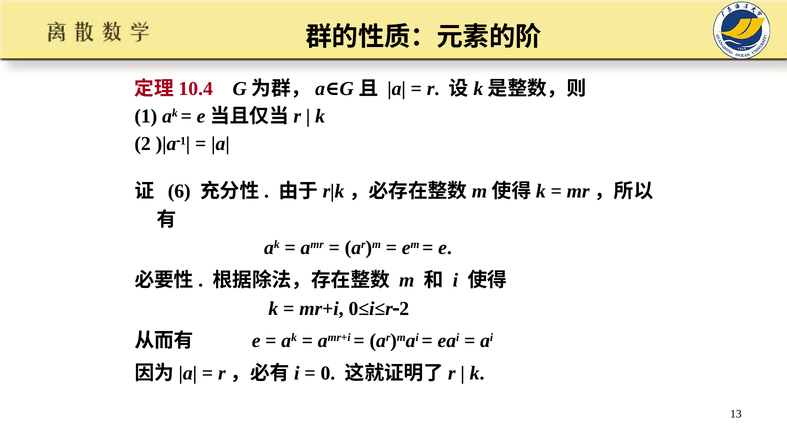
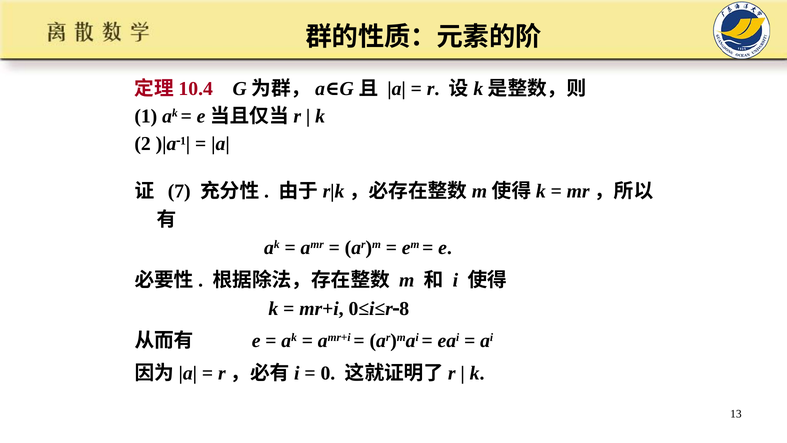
6: 6 -> 7
2 at (404, 308): 2 -> 8
